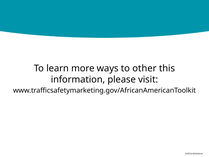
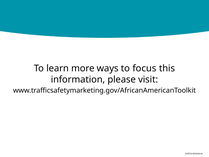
other: other -> focus
